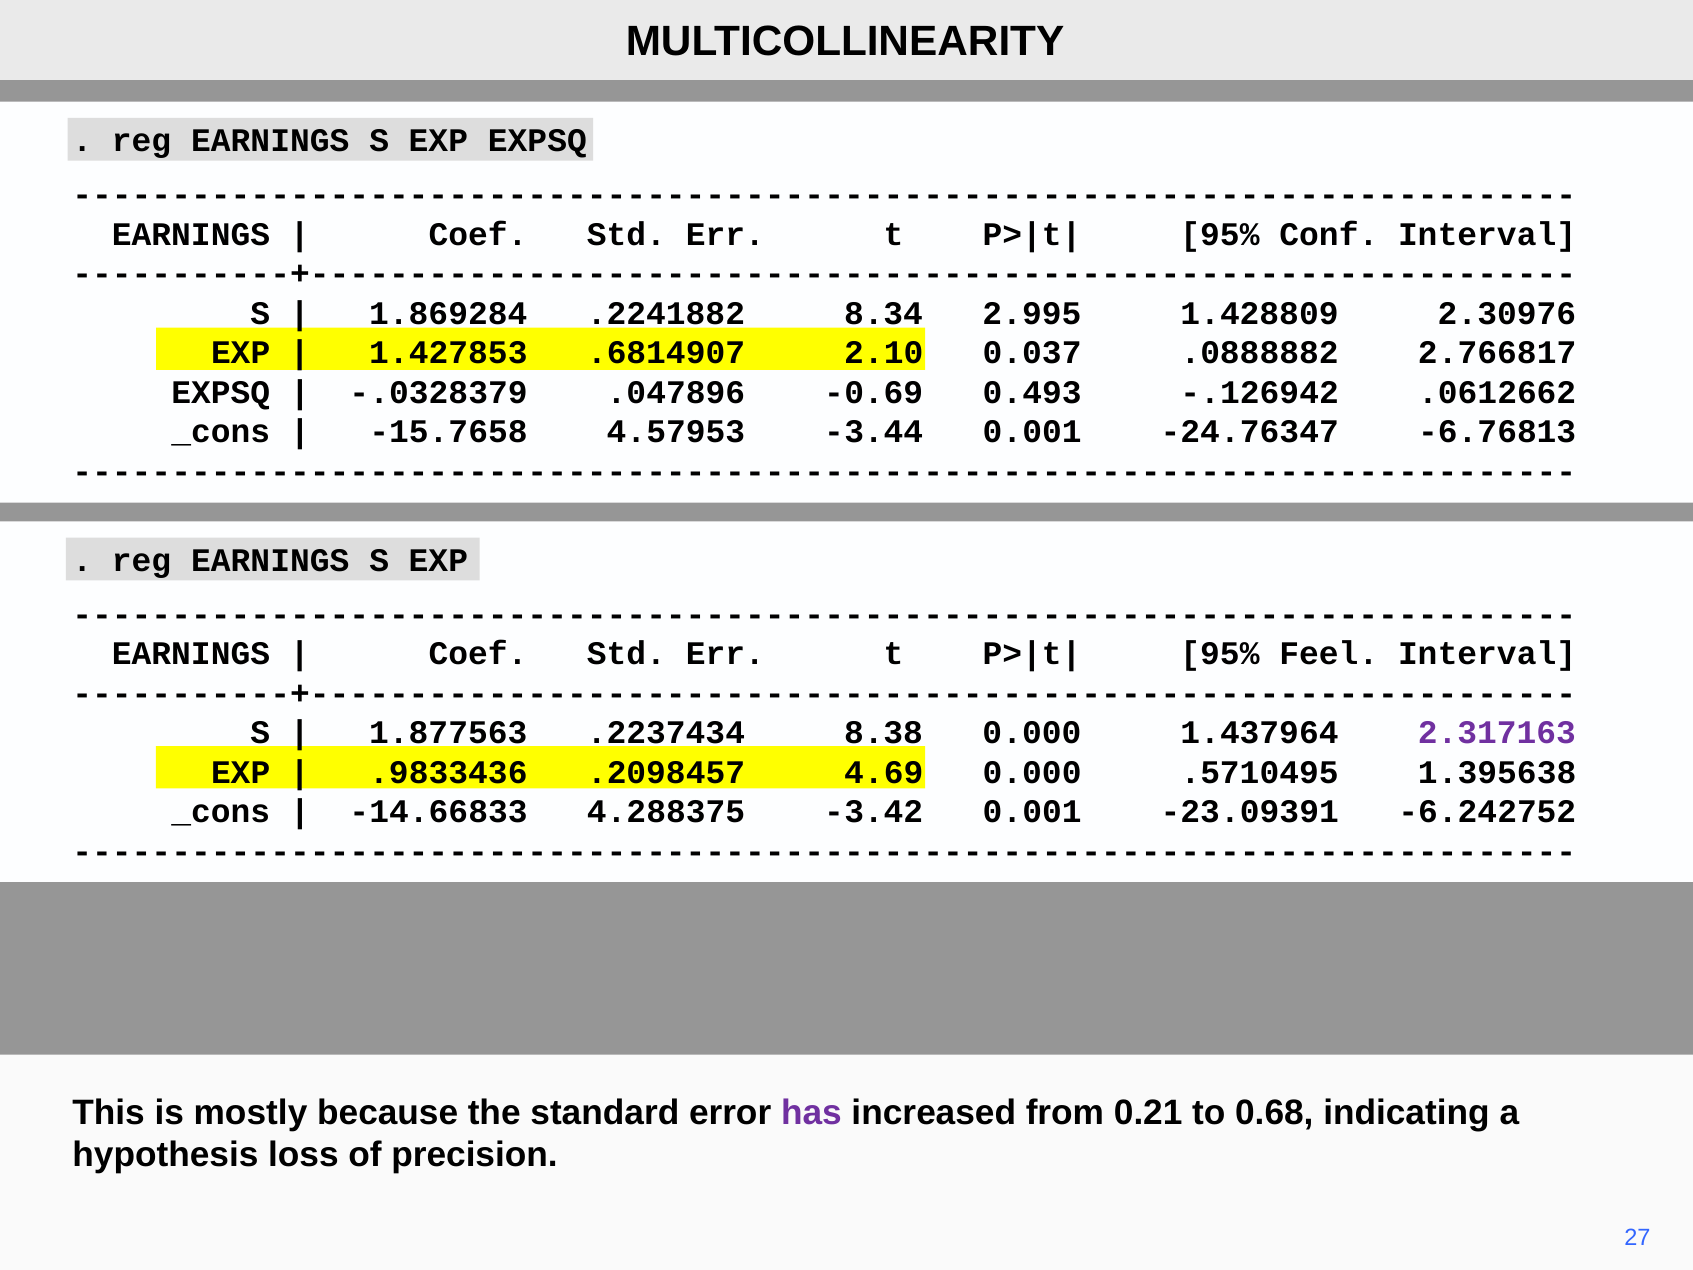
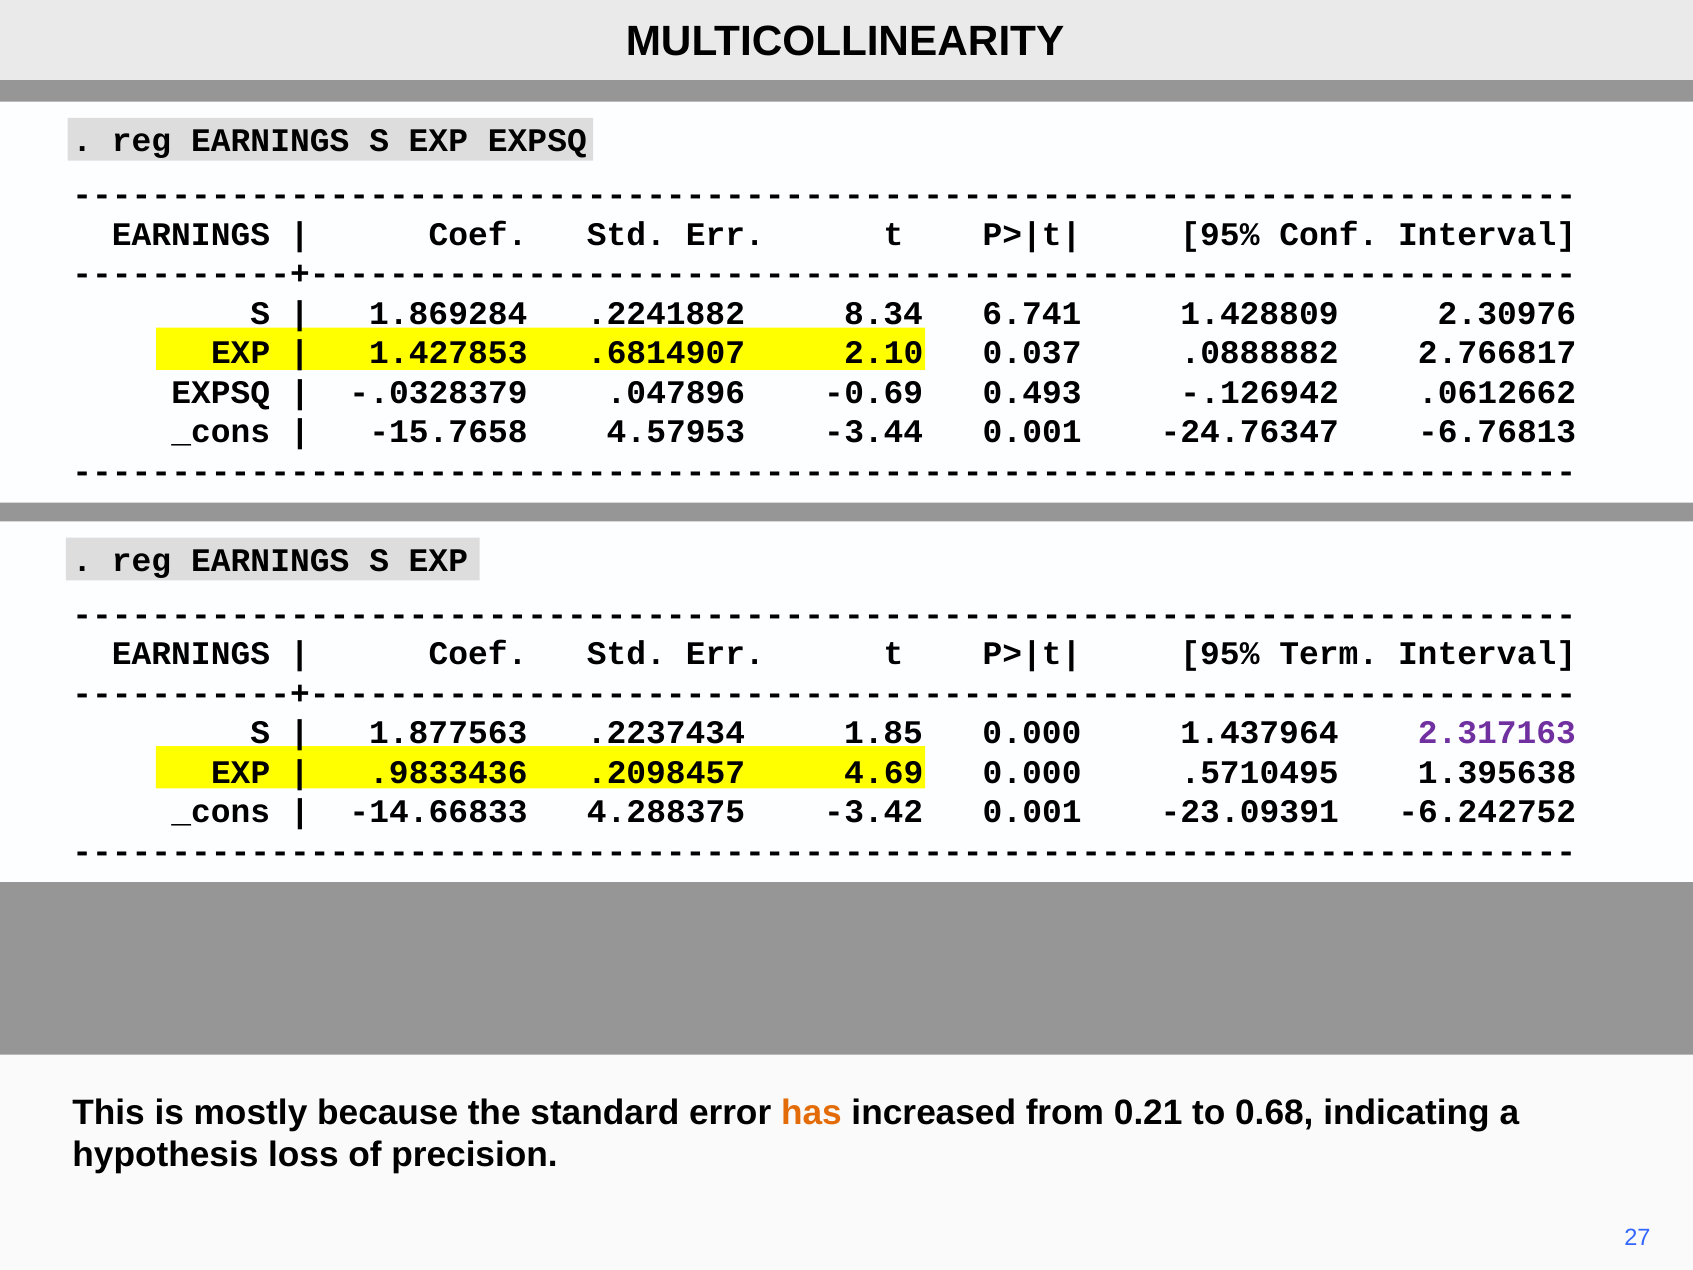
2.995: 2.995 -> 6.741
Feel: Feel -> Term
8.38: 8.38 -> 1.85
has colour: purple -> orange
